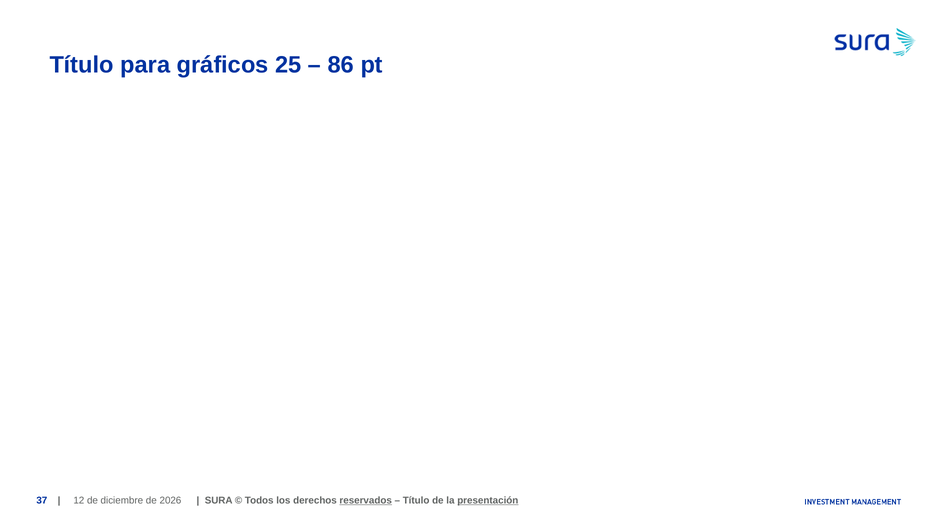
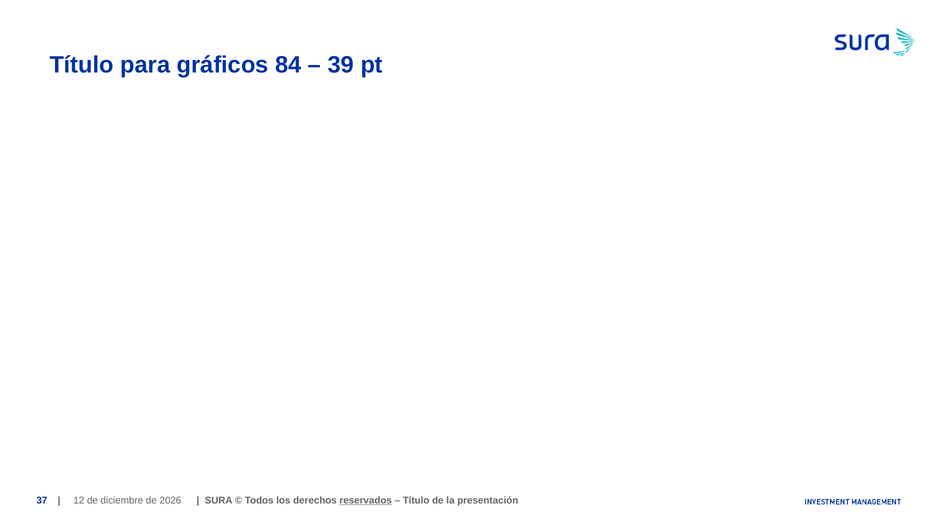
25: 25 -> 84
86: 86 -> 39
presentación underline: present -> none
